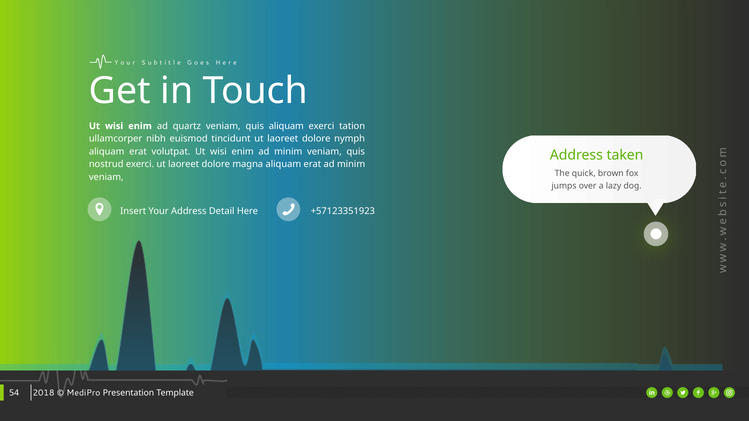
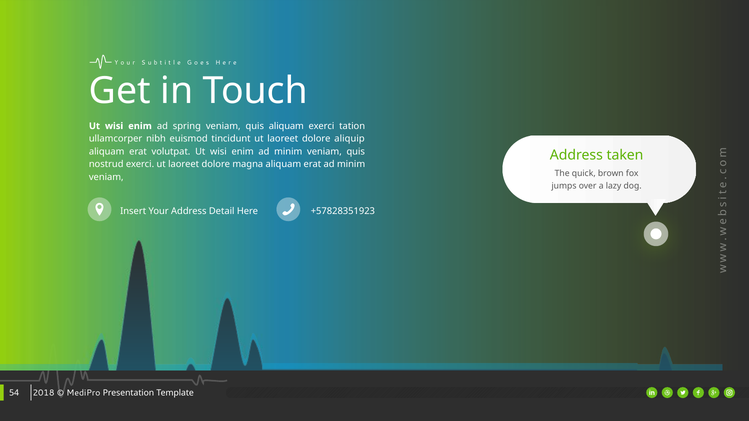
quartz: quartz -> spring
nymph: nymph -> aliquip
+57123351923: +57123351923 -> +57828351923
